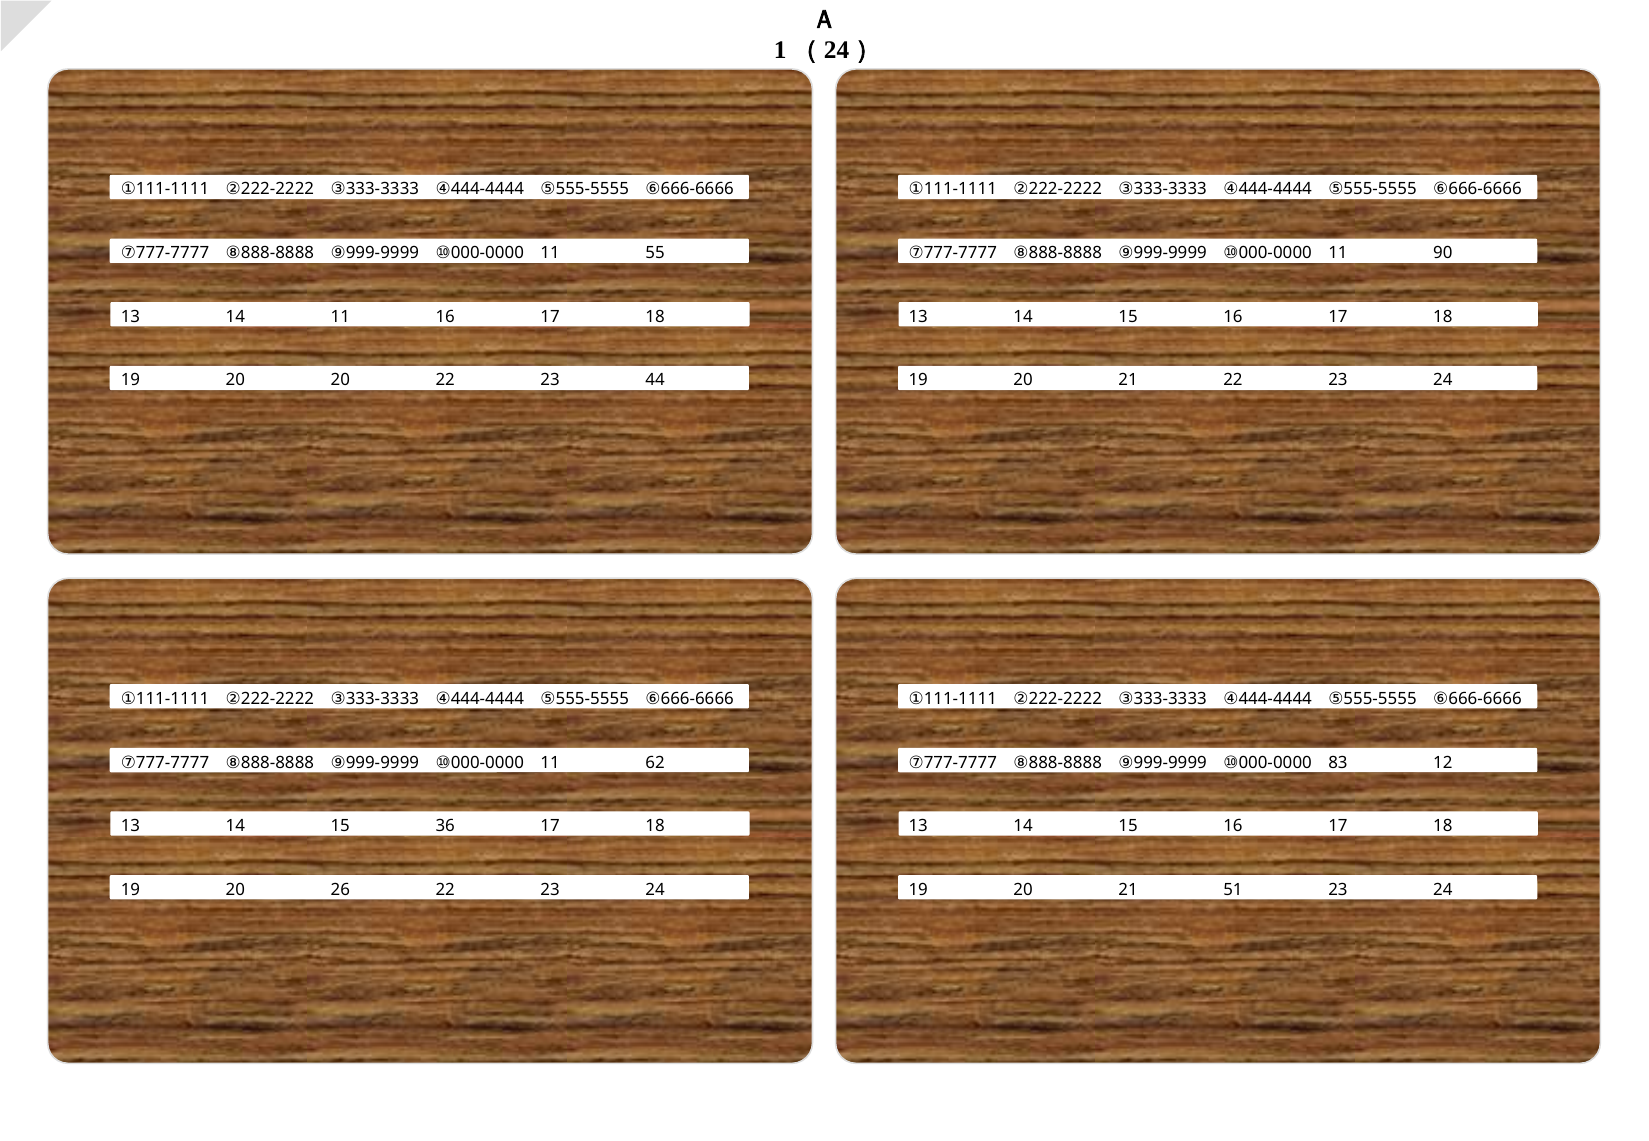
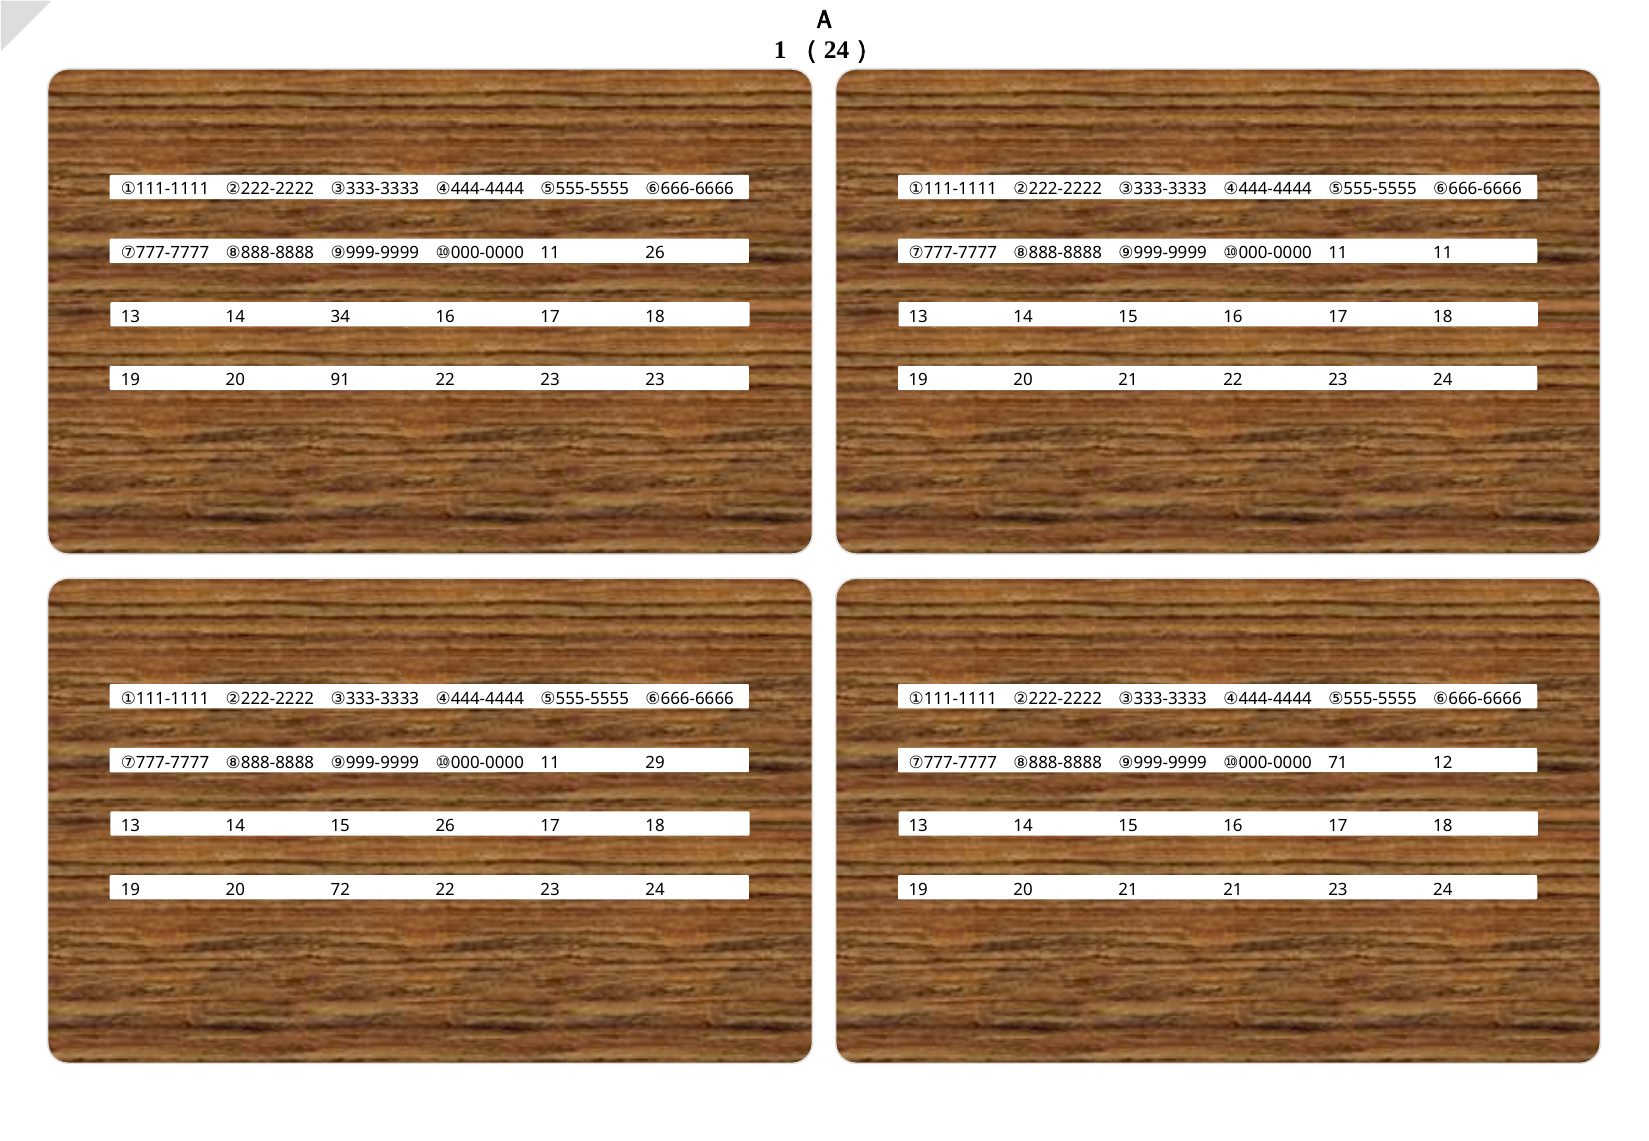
11 55: 55 -> 26
11 90: 90 -> 11
14 11: 11 -> 34
20 20: 20 -> 91
23 44: 44 -> 23
62: 62 -> 29
83: 83 -> 71
15 36: 36 -> 26
26: 26 -> 72
21 51: 51 -> 21
